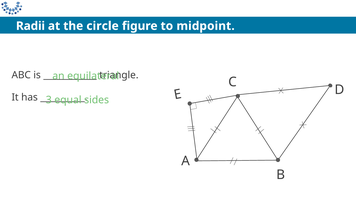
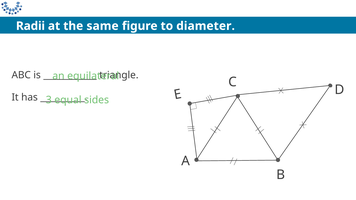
circle: circle -> same
midpoint: midpoint -> diameter
